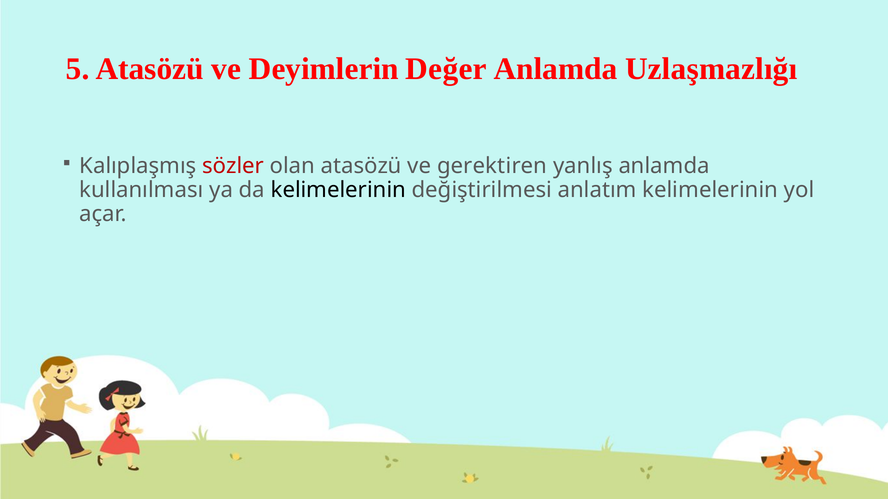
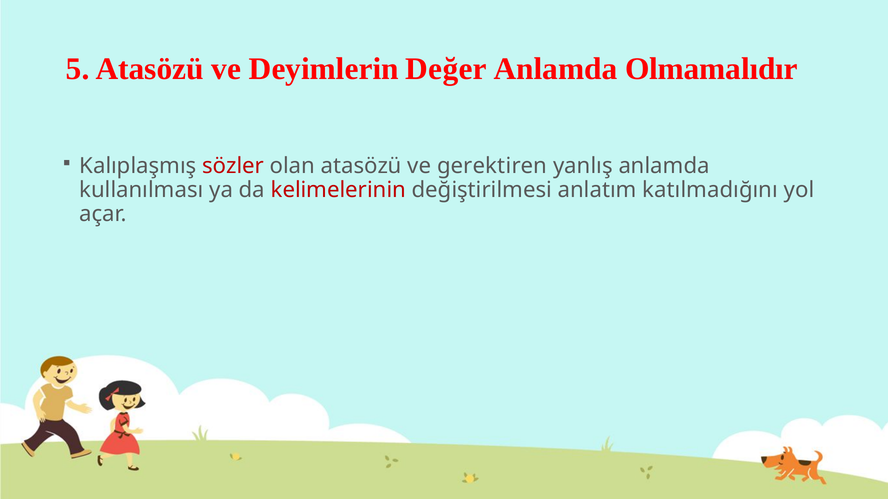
Uzlaşmazlığı: Uzlaşmazlığı -> Olmamalıdır
kelimelerinin at (338, 190) colour: black -> red
anlatım kelimelerinin: kelimelerinin -> katılmadığını
